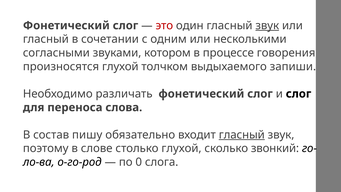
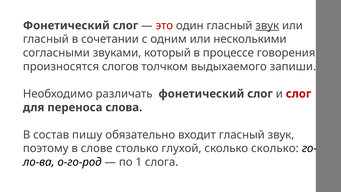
котором: котором -> который
произносятся глухой: глухой -> слогов
слог at (299, 94) colour: black -> red
гласный at (242, 135) underline: present -> none
сколько звонкий: звонкий -> сколько
0: 0 -> 1
